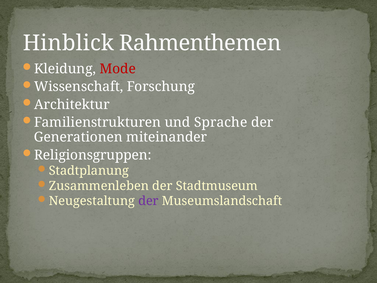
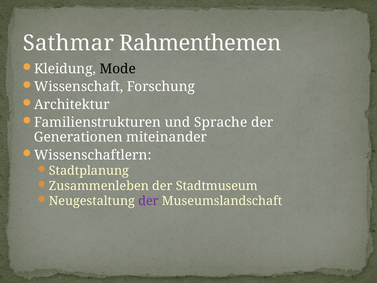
Hinblick: Hinblick -> Sathmar
Mode colour: red -> black
Religionsgruppen: Religionsgruppen -> Wissenschaftlern
